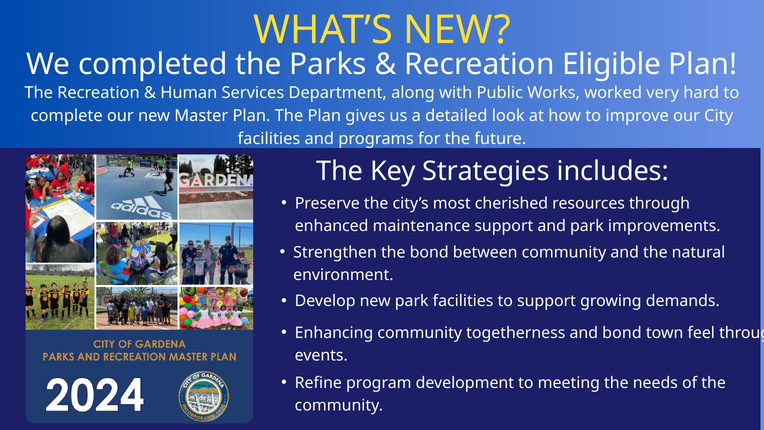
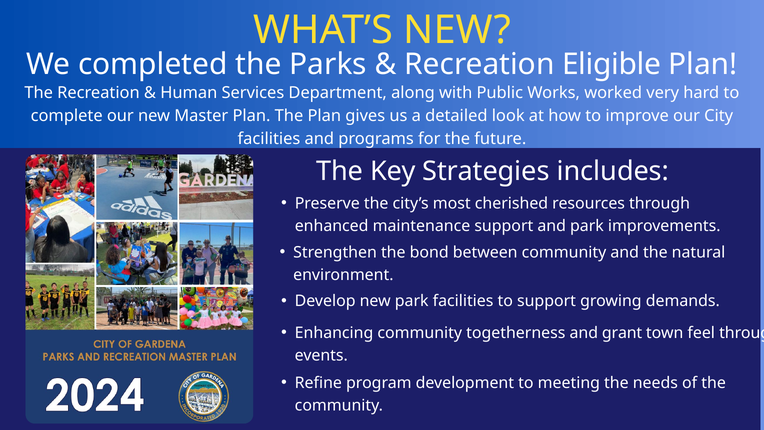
and bond: bond -> grant
